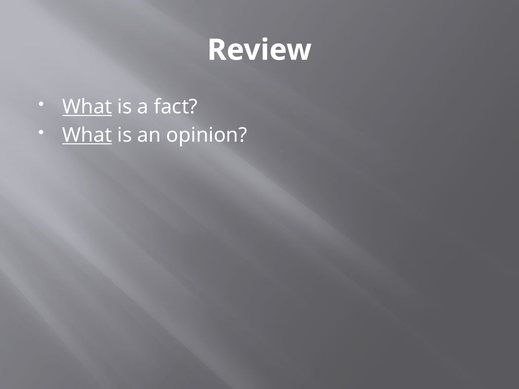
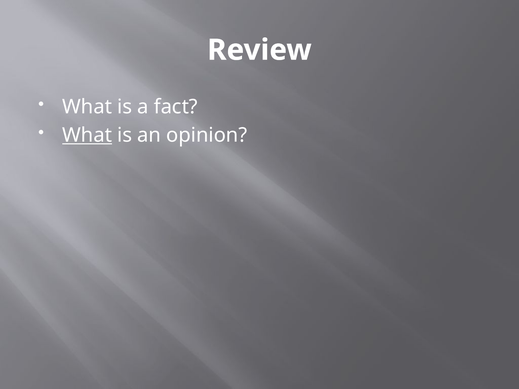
What at (87, 107) underline: present -> none
